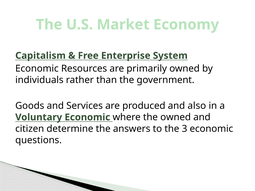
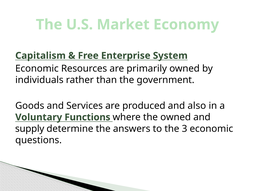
Voluntary Economic: Economic -> Functions
citizen: citizen -> supply
